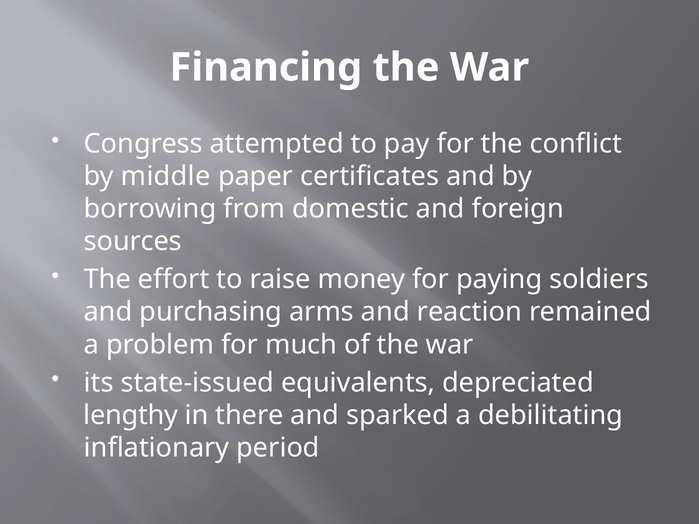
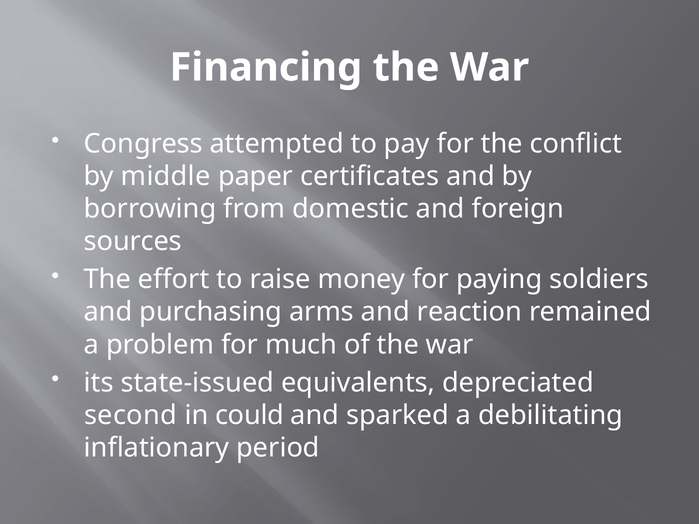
lengthy: lengthy -> second
there: there -> could
